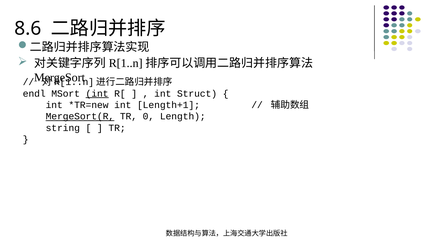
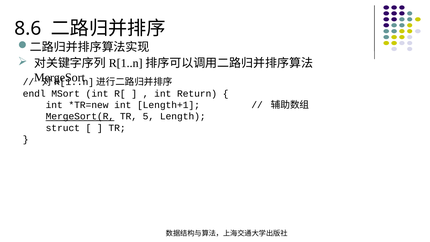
int at (97, 93) underline: present -> none
Struct: Struct -> Return
0: 0 -> 5
string: string -> struct
